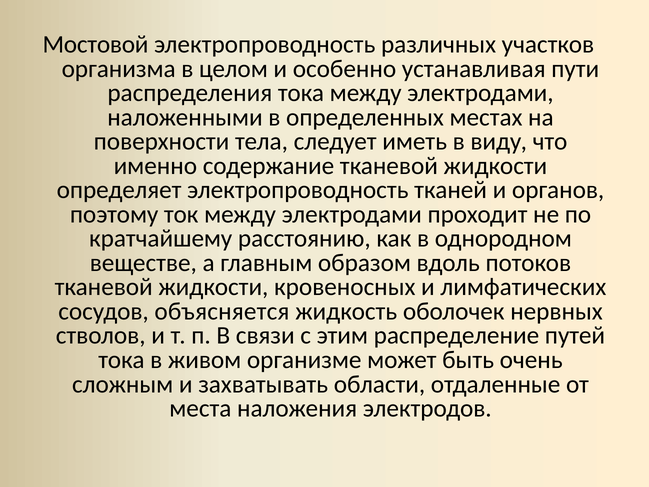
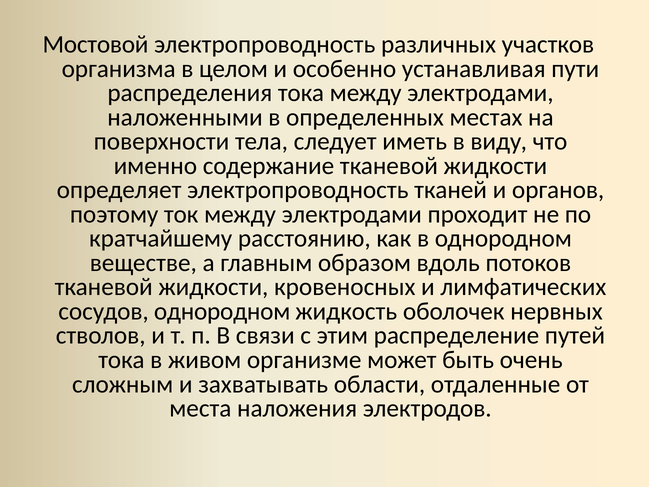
сосудов объясняется: объясняется -> однородном
